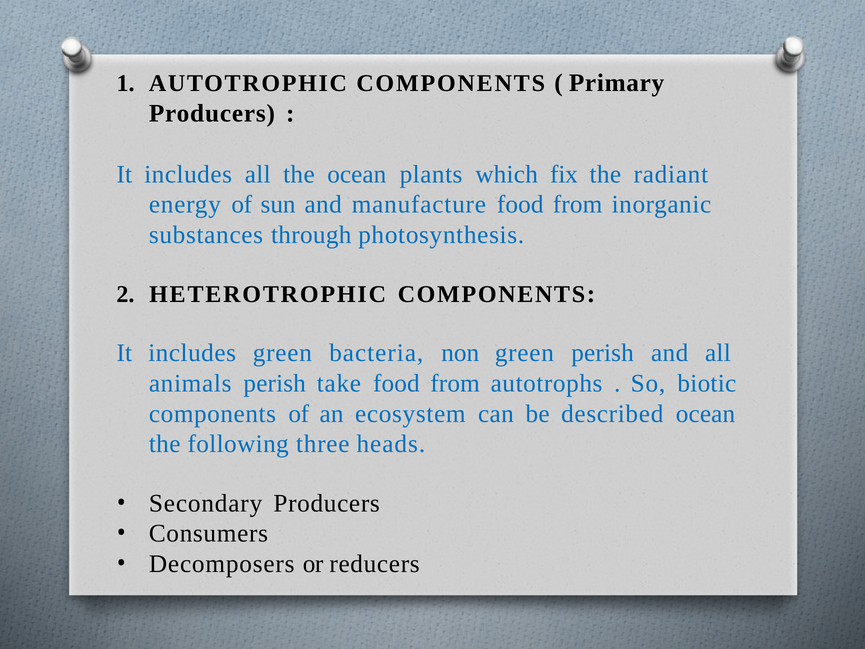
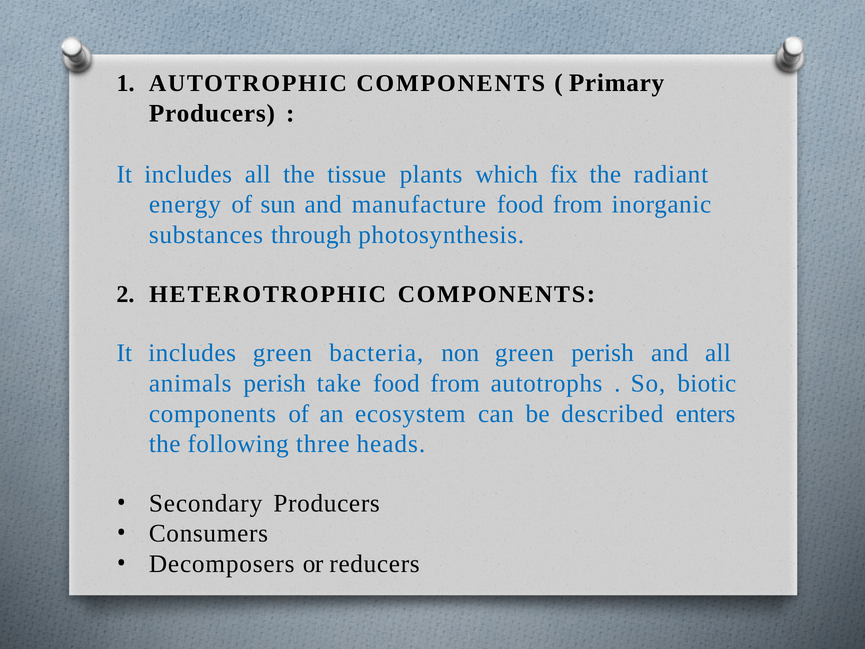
the ocean: ocean -> tissue
described ocean: ocean -> enters
